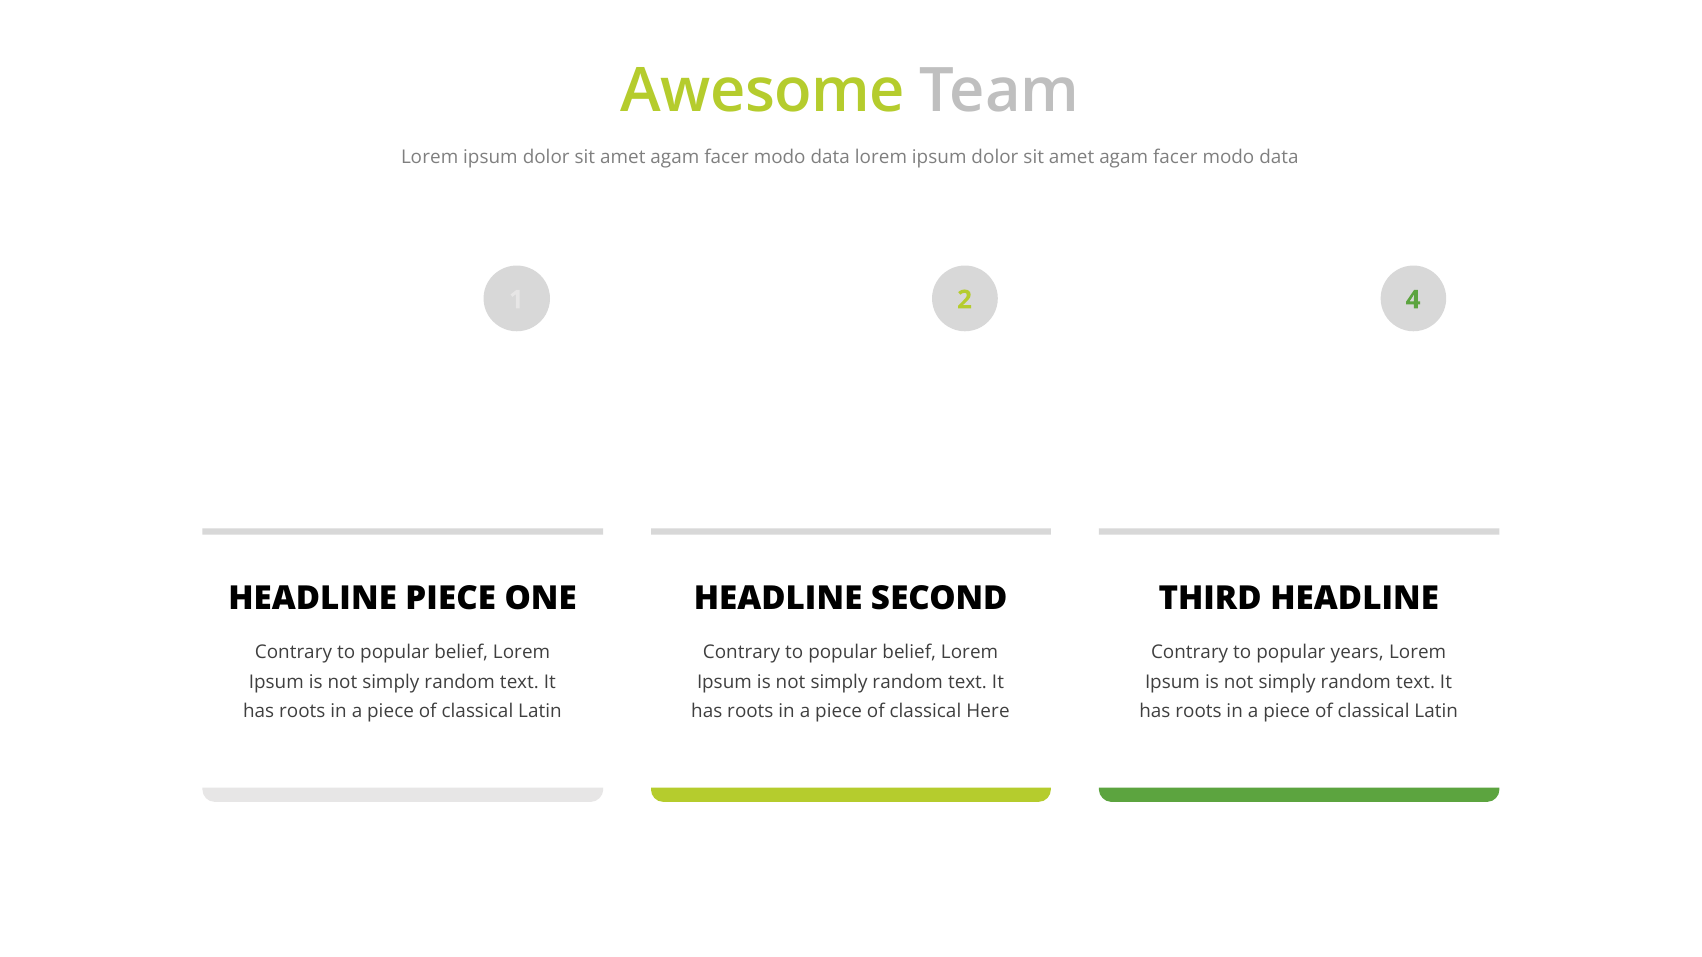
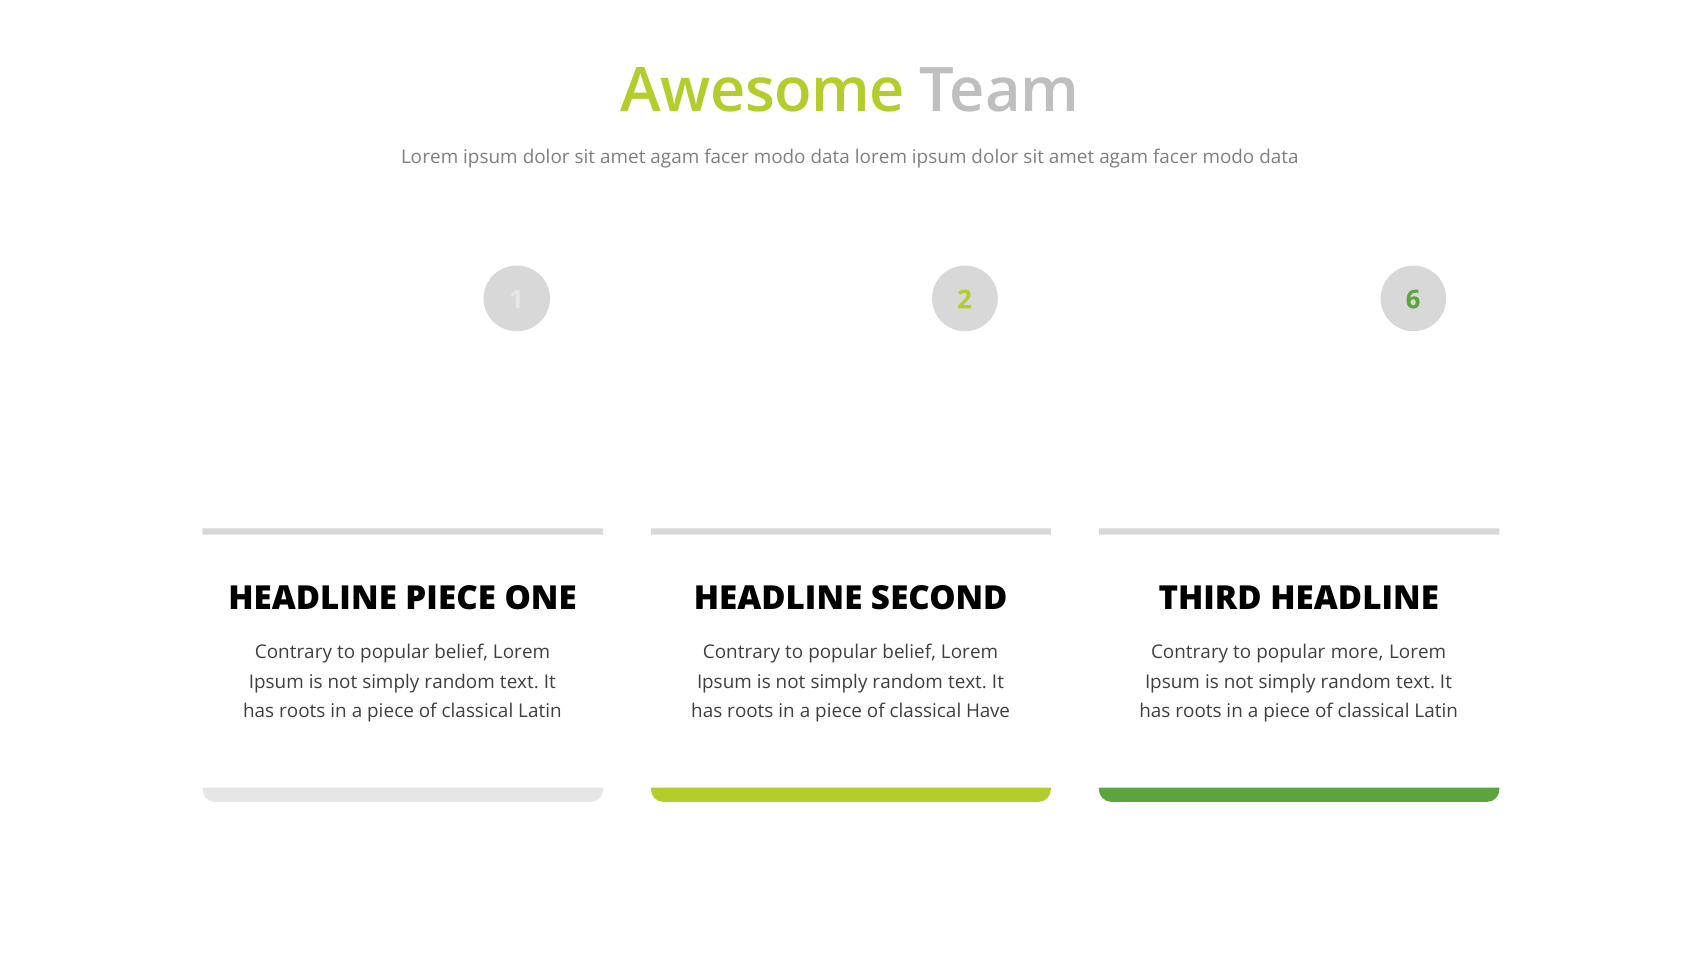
4: 4 -> 6
years: years -> more
Here: Here -> Have
